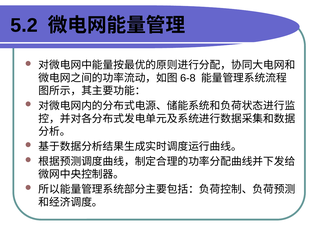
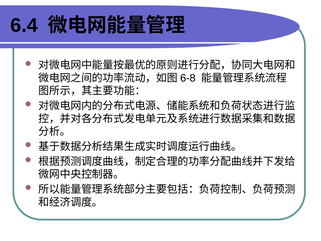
5.2: 5.2 -> 6.4
